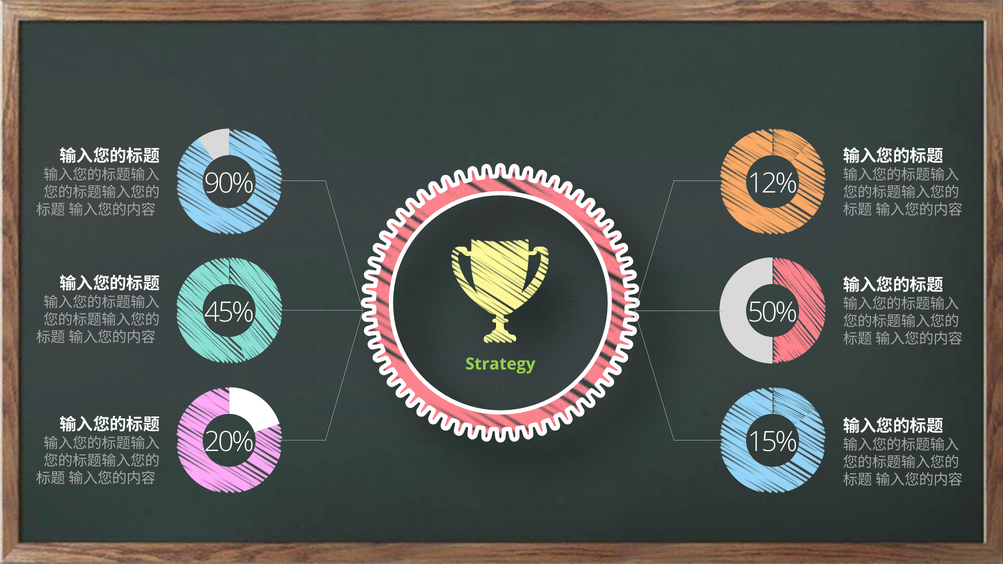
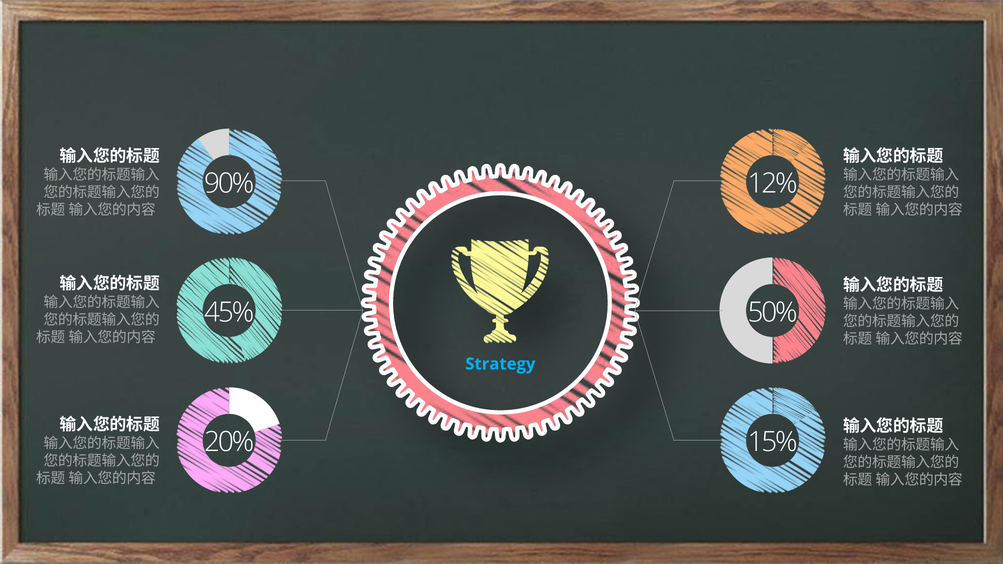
Strategy colour: light green -> light blue
